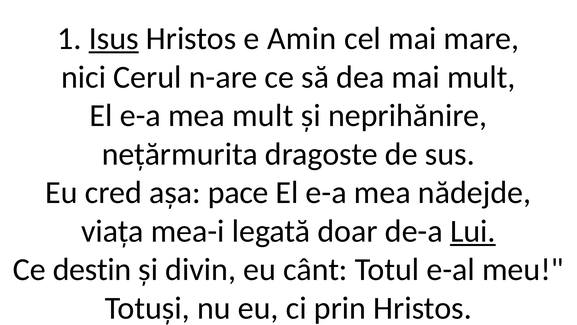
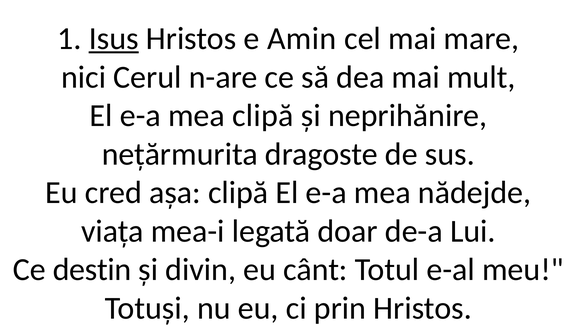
mea mult: mult -> clipă
așa pace: pace -> clipă
Lui underline: present -> none
